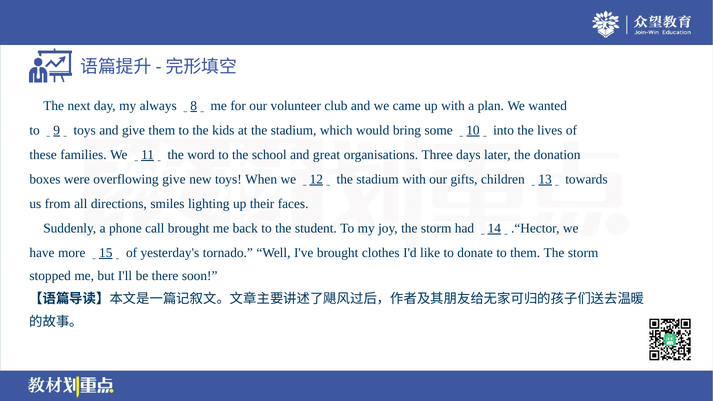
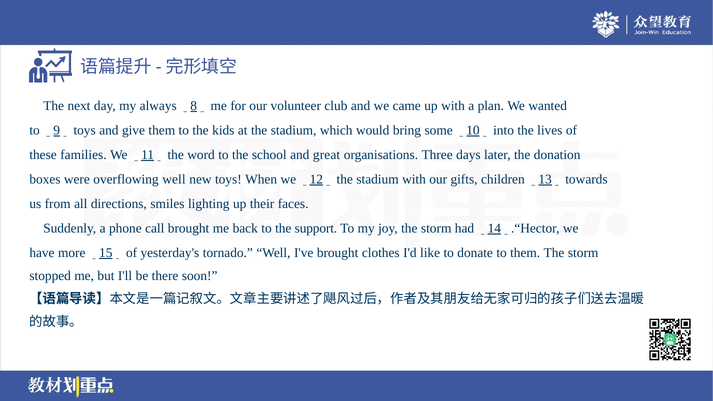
overflowing give: give -> well
student: student -> support
